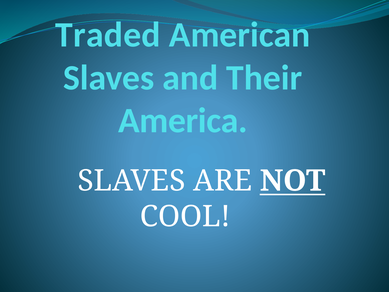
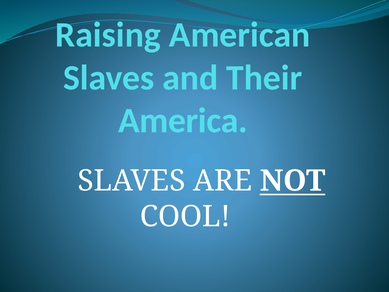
Traded: Traded -> Raising
